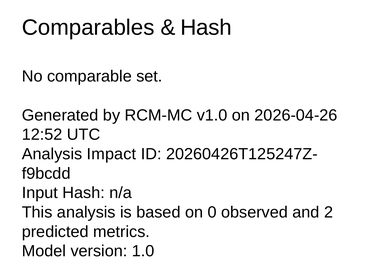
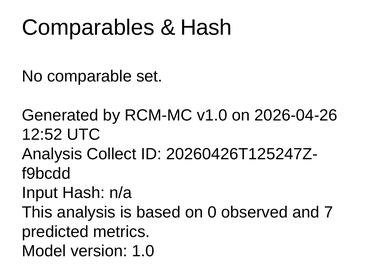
Impact: Impact -> Collect
2: 2 -> 7
